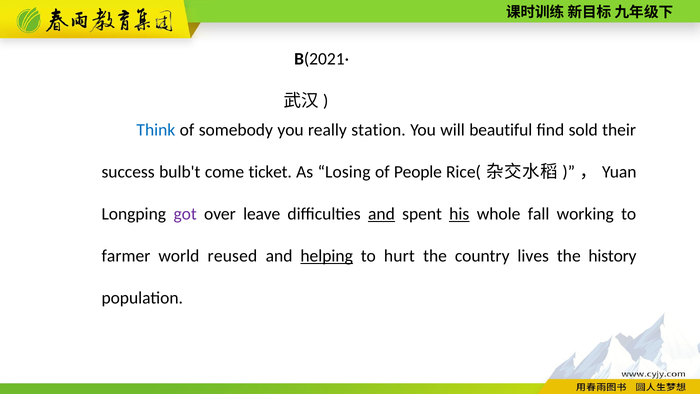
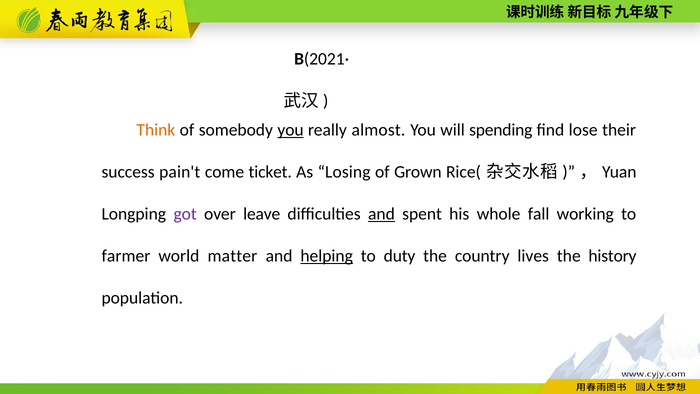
Think colour: blue -> orange
you at (291, 130) underline: none -> present
station: station -> almost
beautiful: beautiful -> spending
sold: sold -> lose
bulb't: bulb't -> pain't
People: People -> Grown
his underline: present -> none
reused: reused -> matter
hurt: hurt -> duty
